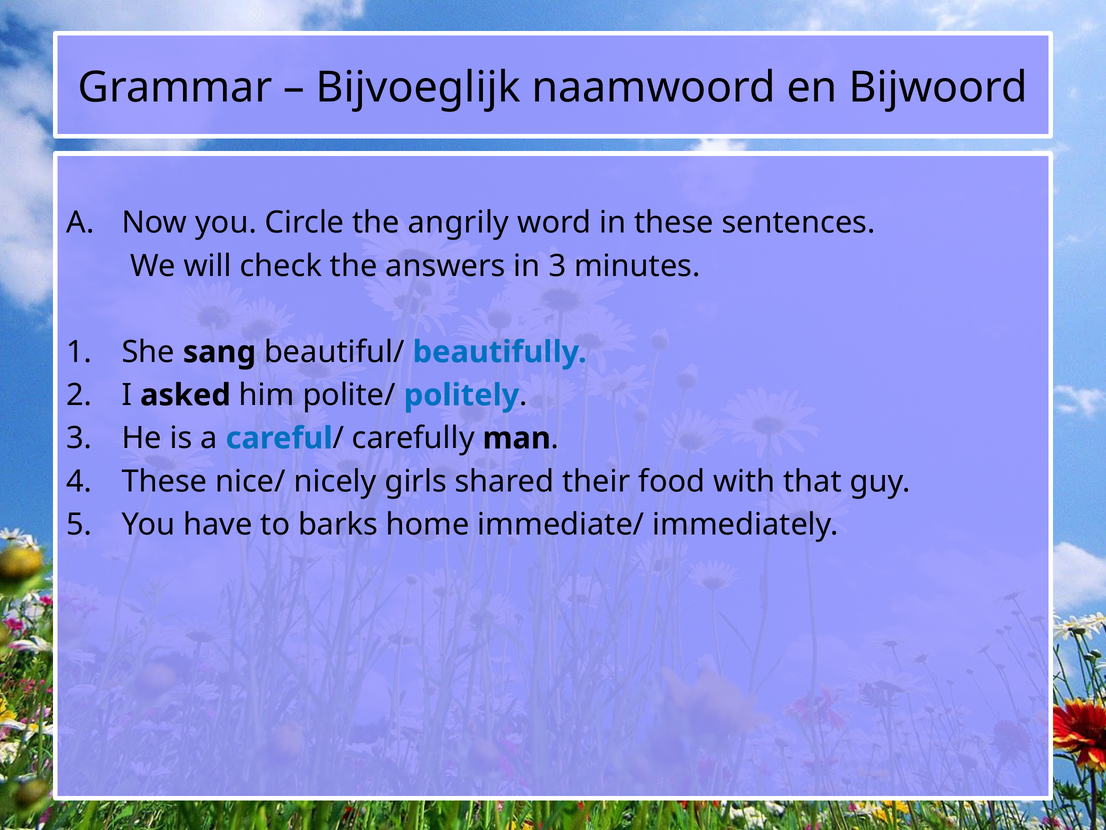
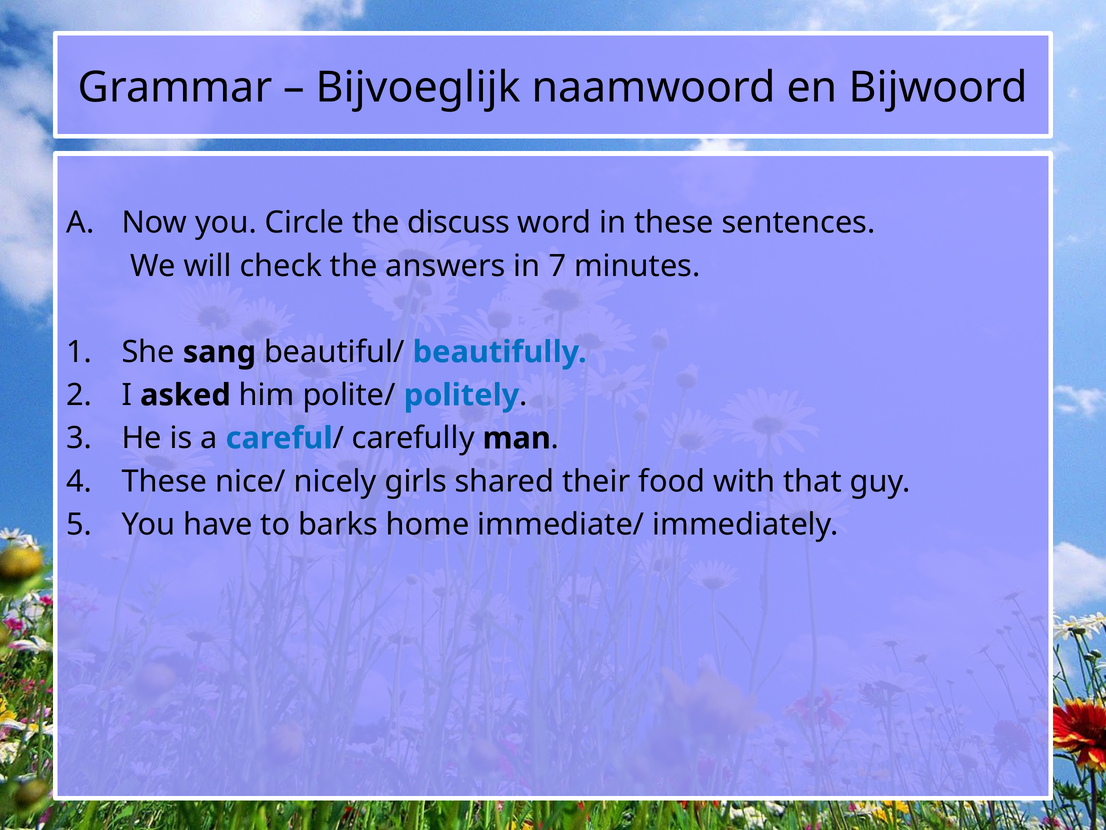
angrily: angrily -> discuss
in 3: 3 -> 7
